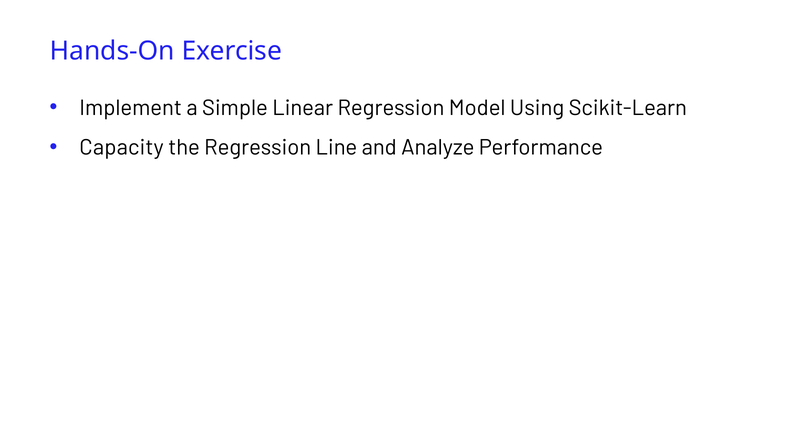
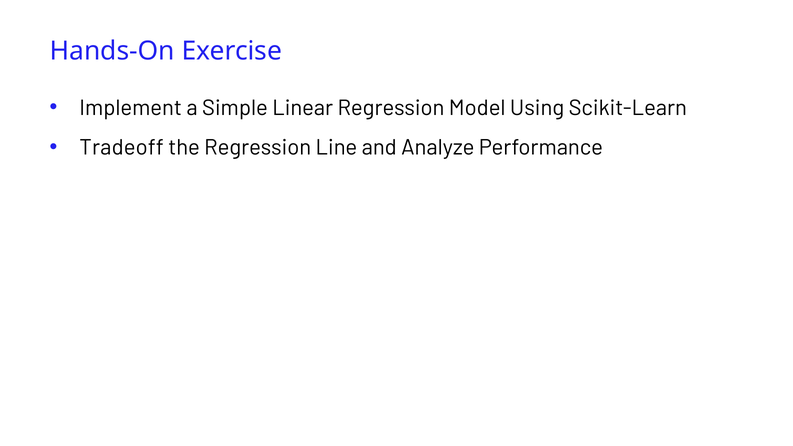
Capacity: Capacity -> Tradeoff
